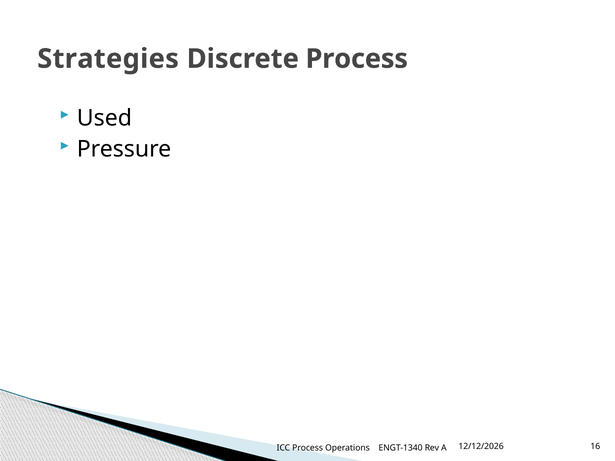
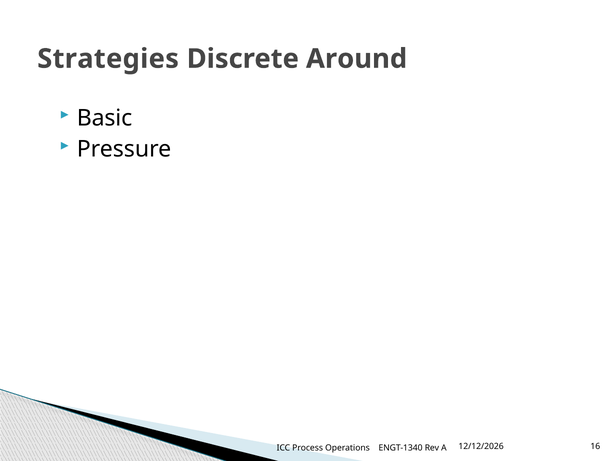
Discrete Process: Process -> Around
Used: Used -> Basic
